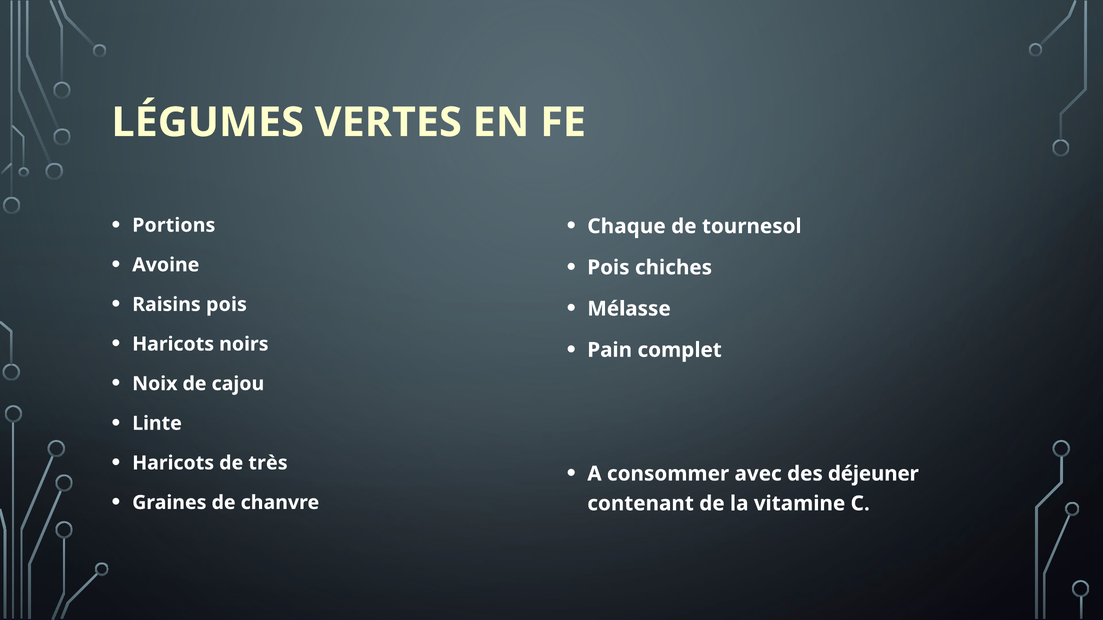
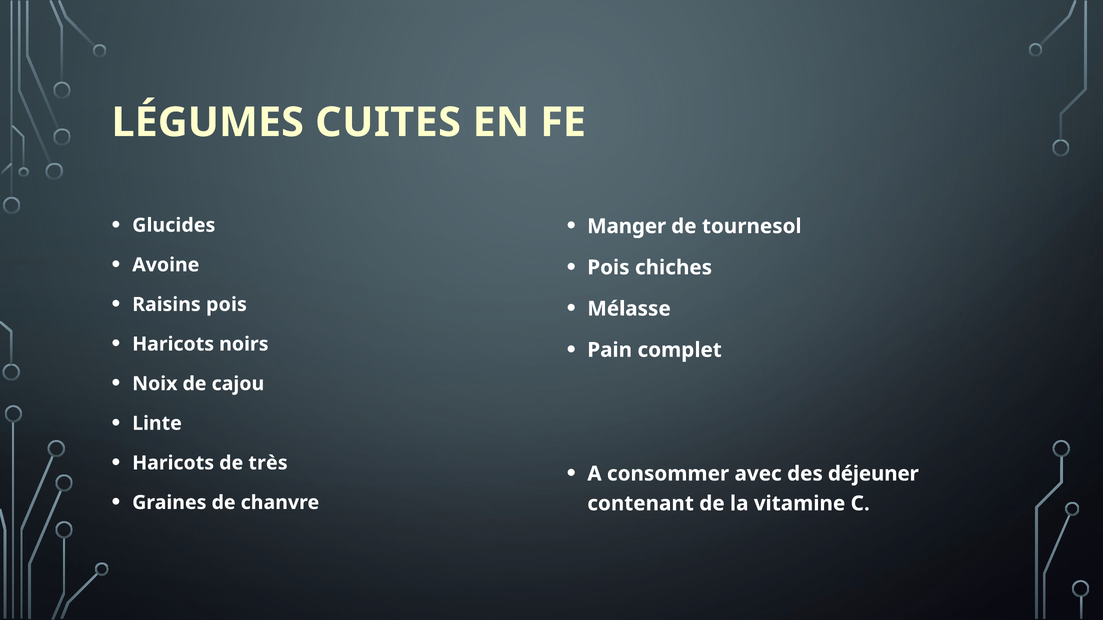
VERTES: VERTES -> CUITES
Portions: Portions -> Glucides
Chaque: Chaque -> Manger
